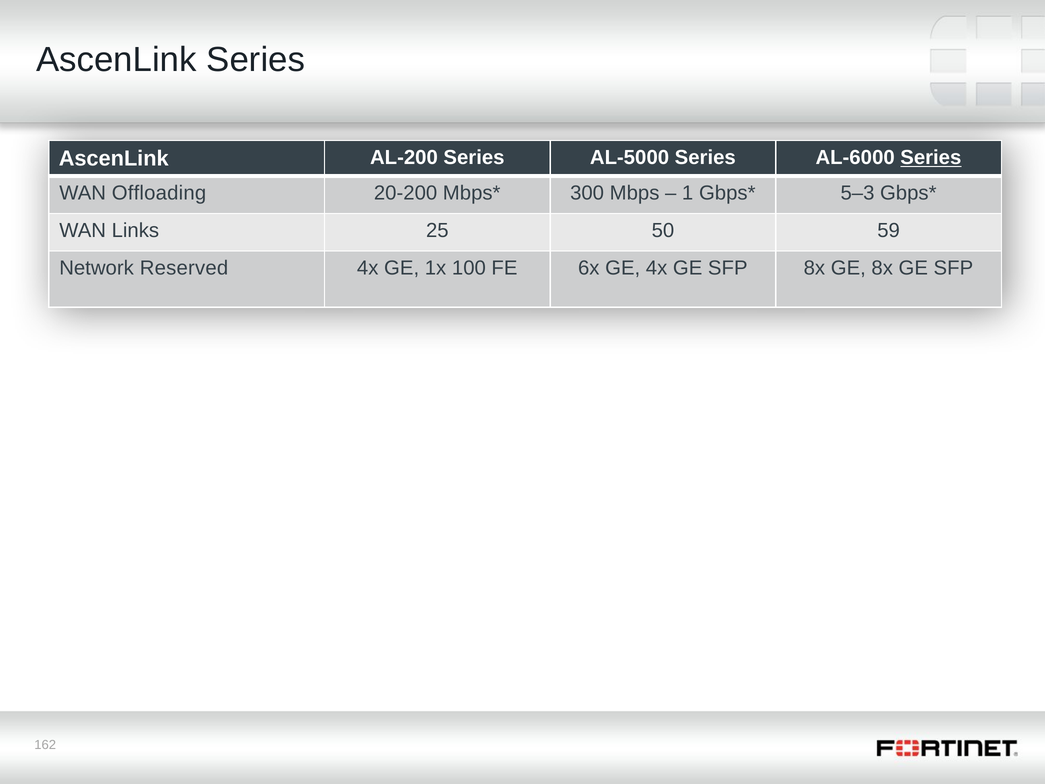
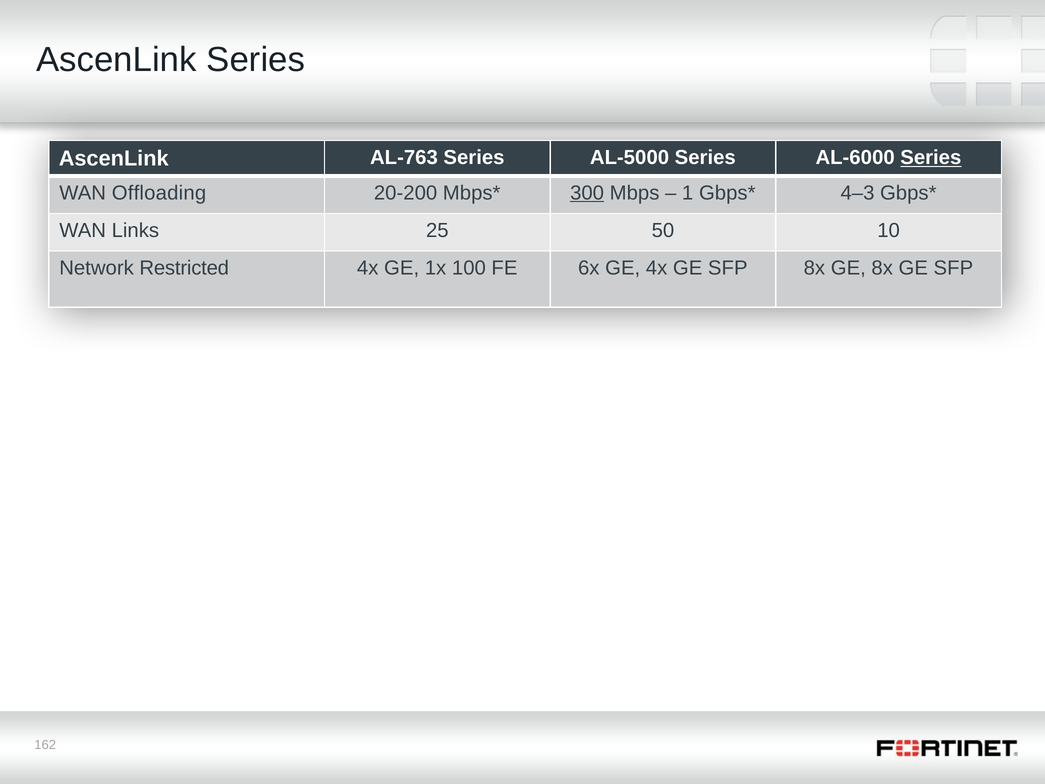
AL-200: AL-200 -> AL-763
300 underline: none -> present
5–3: 5–3 -> 4–3
59: 59 -> 10
Reserved: Reserved -> Restricted
